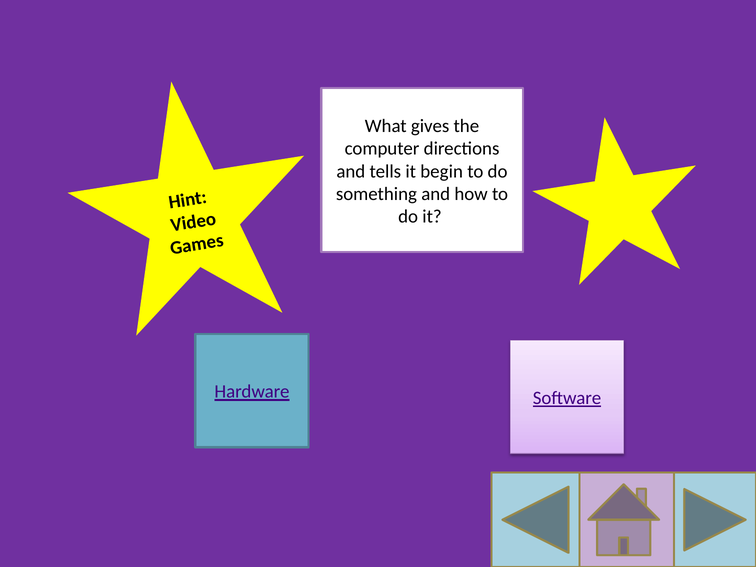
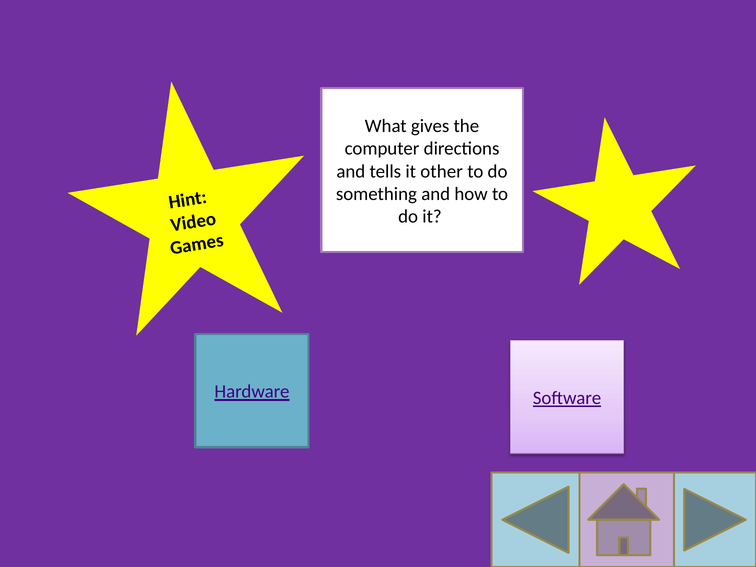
begin: begin -> other
